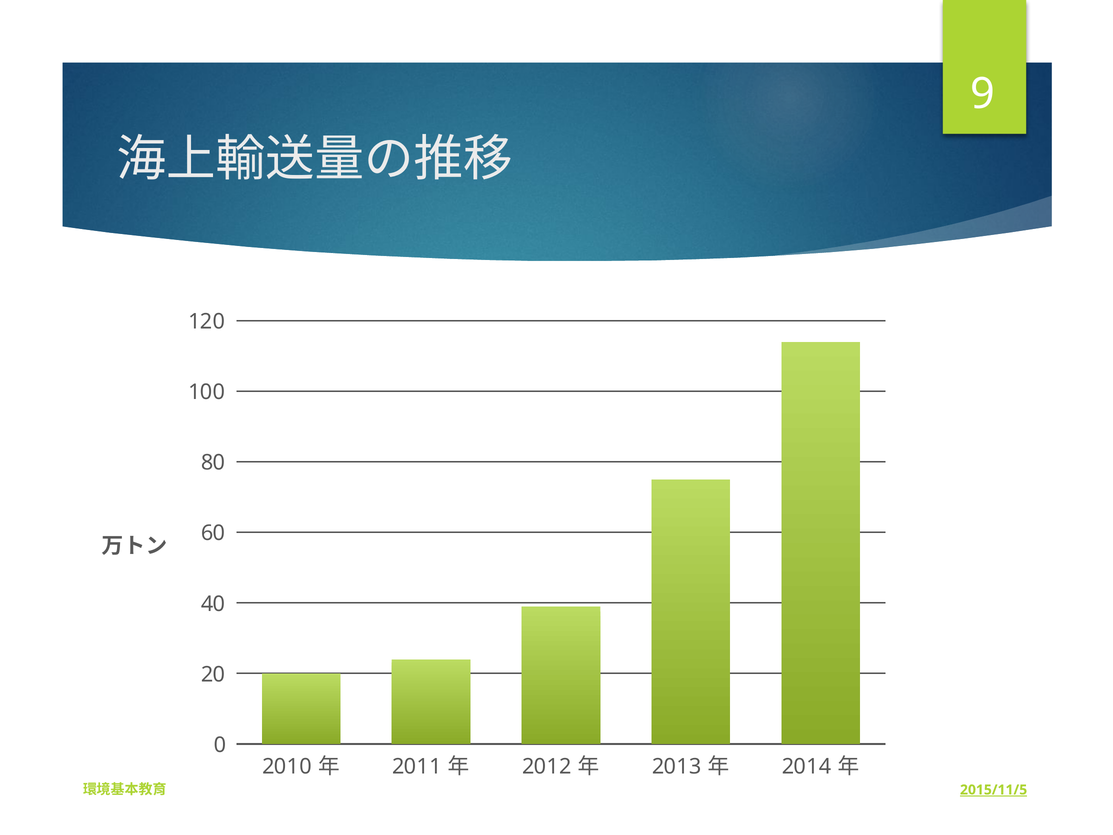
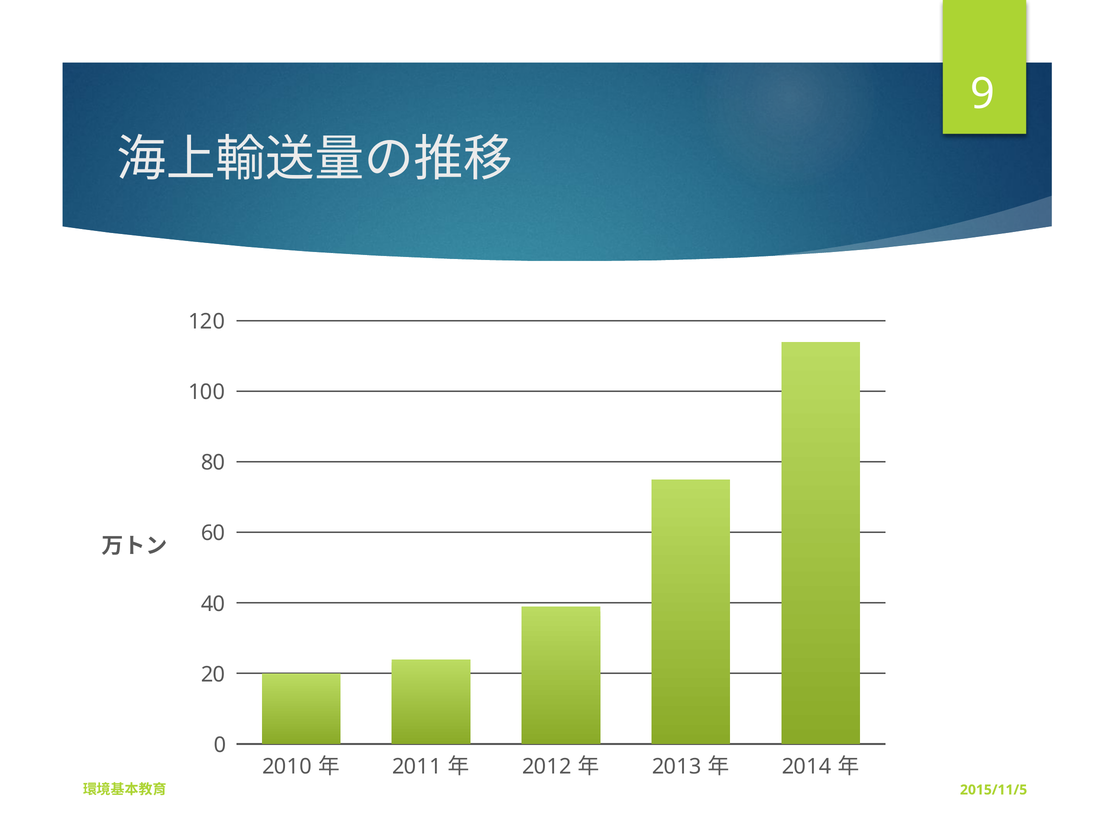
2015/11/5 underline: present -> none
